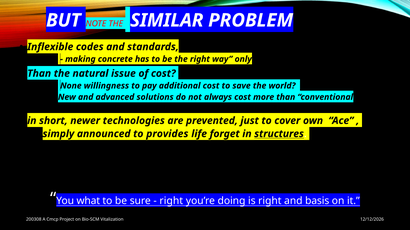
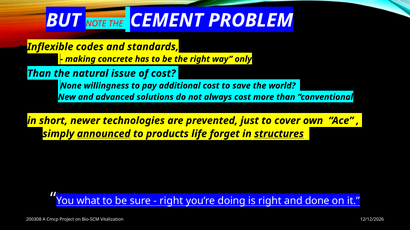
SIMILAR: SIMILAR -> CEMENT
announced underline: none -> present
provides: provides -> products
basis: basis -> done
